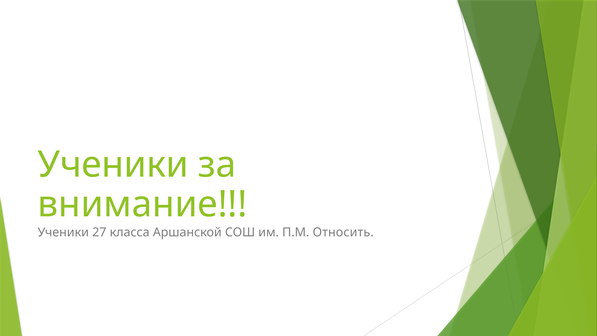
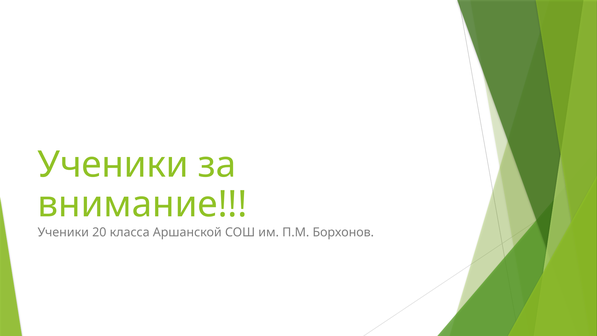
27: 27 -> 20
Относить: Относить -> Борхонов
